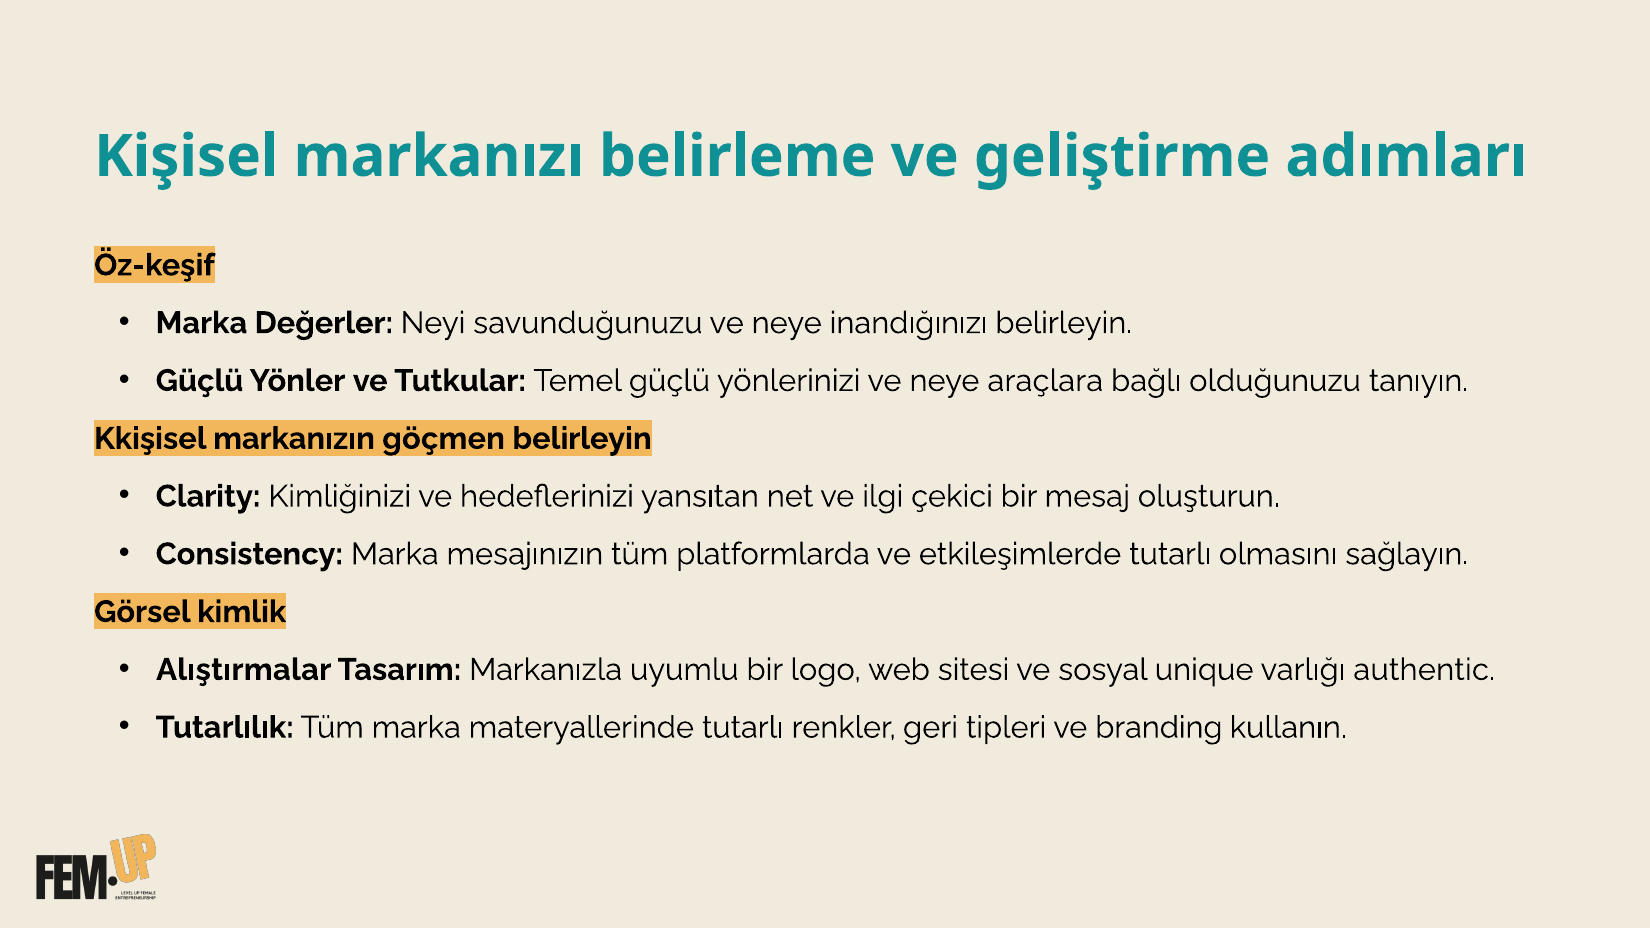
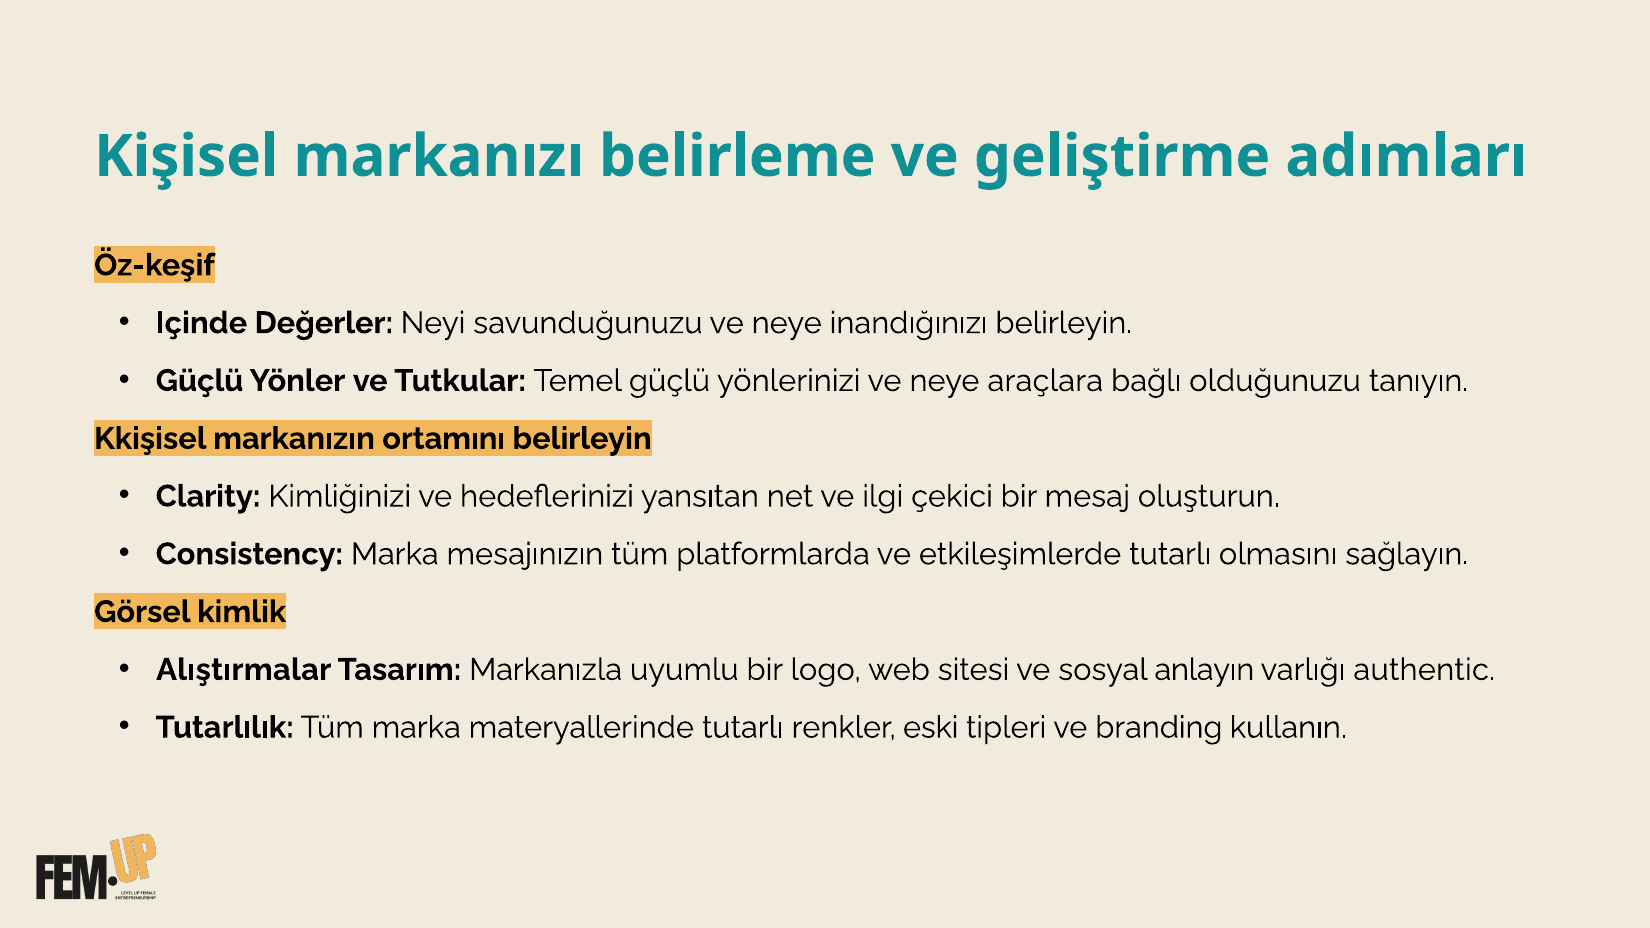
Marka at (201, 323): Marka -> Içinde
göçmen: göçmen -> ortamını
unique: unique -> anlayın
geri: geri -> eski
